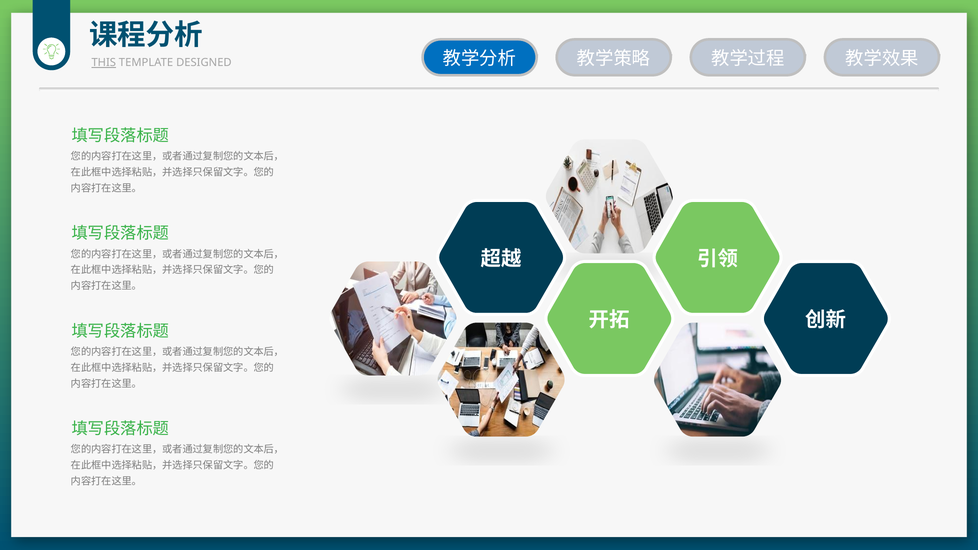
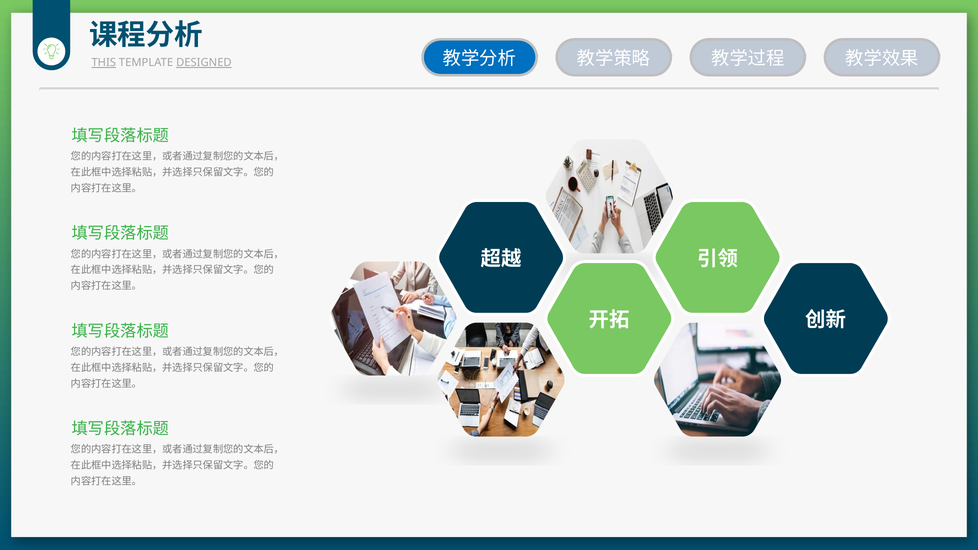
DESIGNED underline: none -> present
